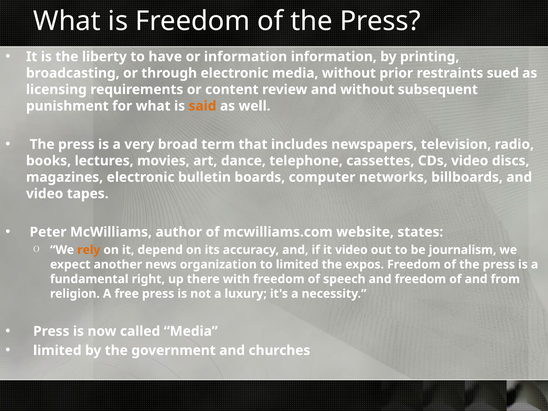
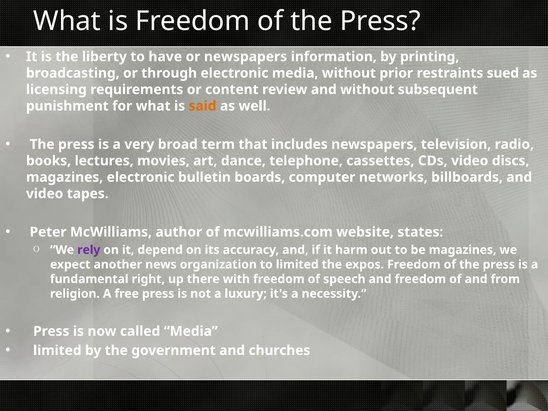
or information: information -> newspapers
rely colour: orange -> purple
it video: video -> harm
be journalism: journalism -> magazines
